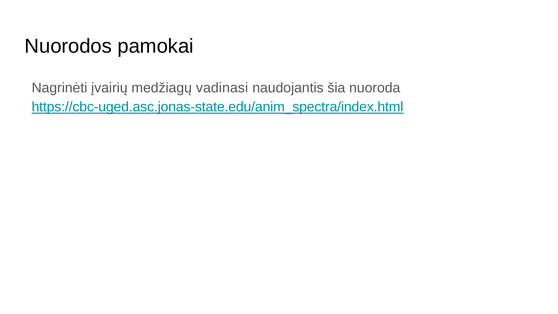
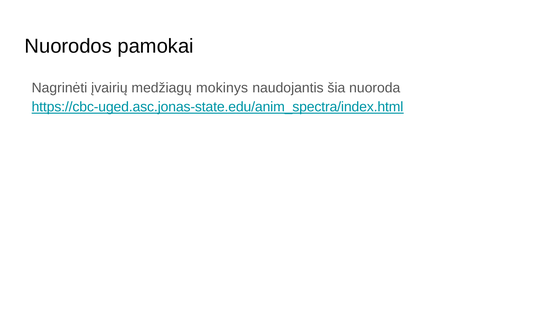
vadinasi: vadinasi -> mokinys
